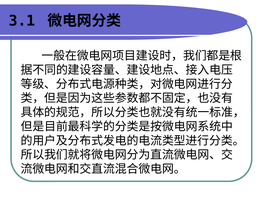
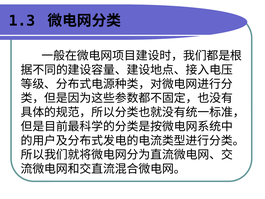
3.1: 3.1 -> 1.3
